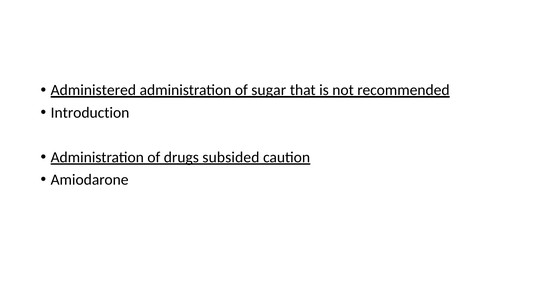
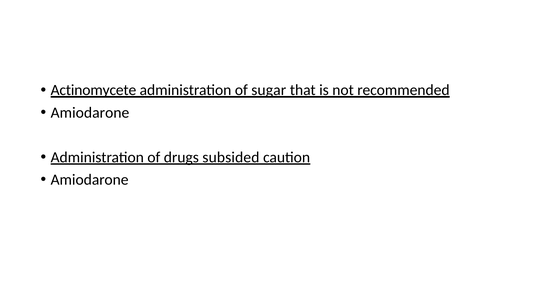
Administered: Administered -> Actinomycete
Introduction at (90, 112): Introduction -> Amiodarone
